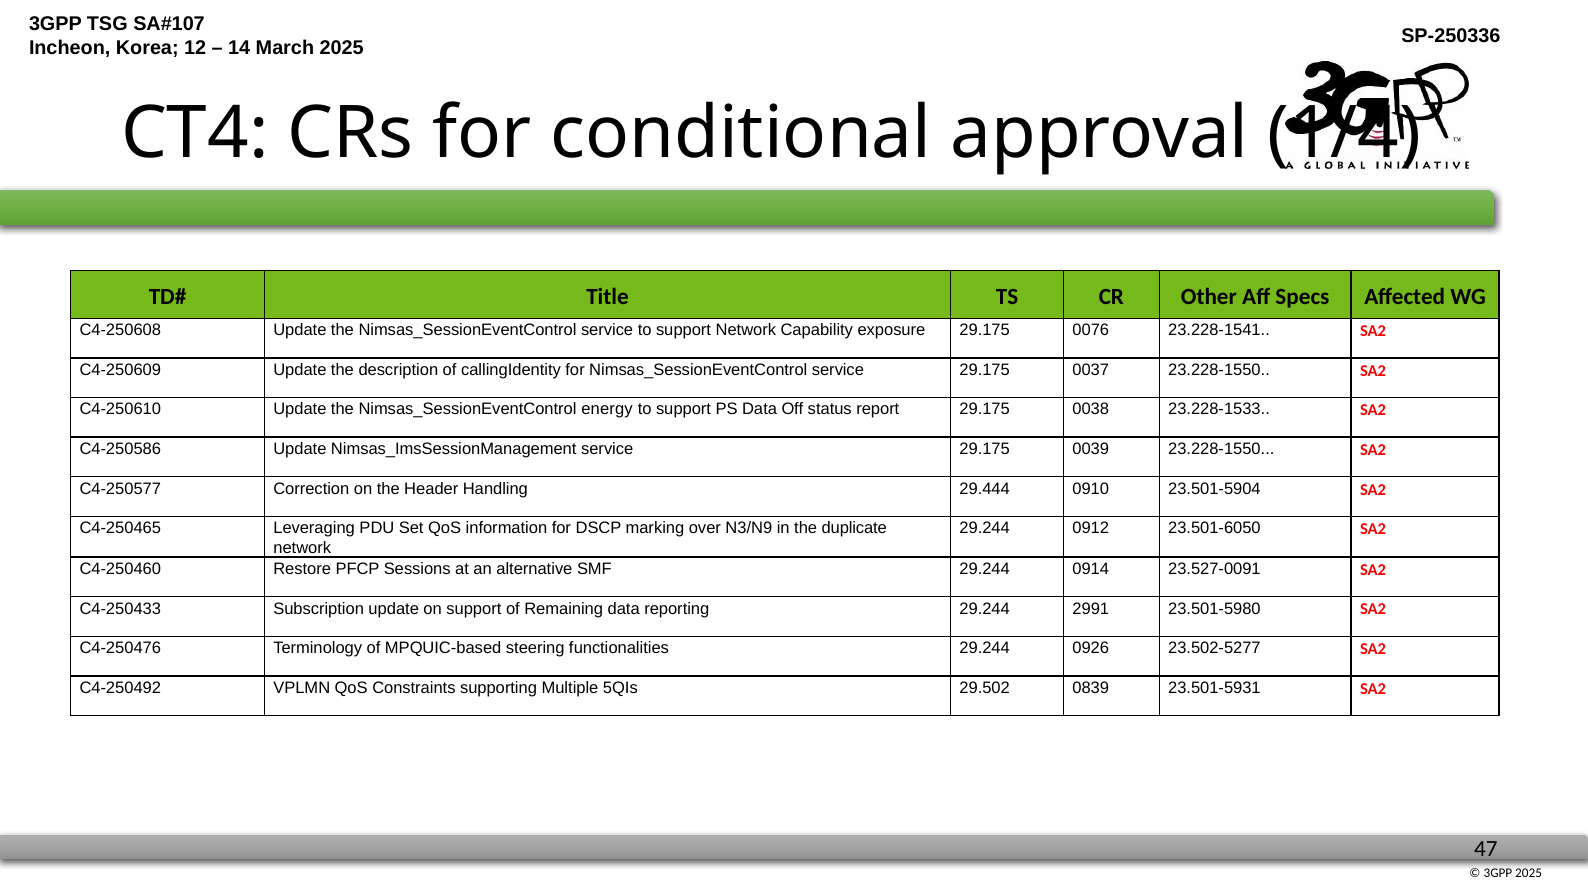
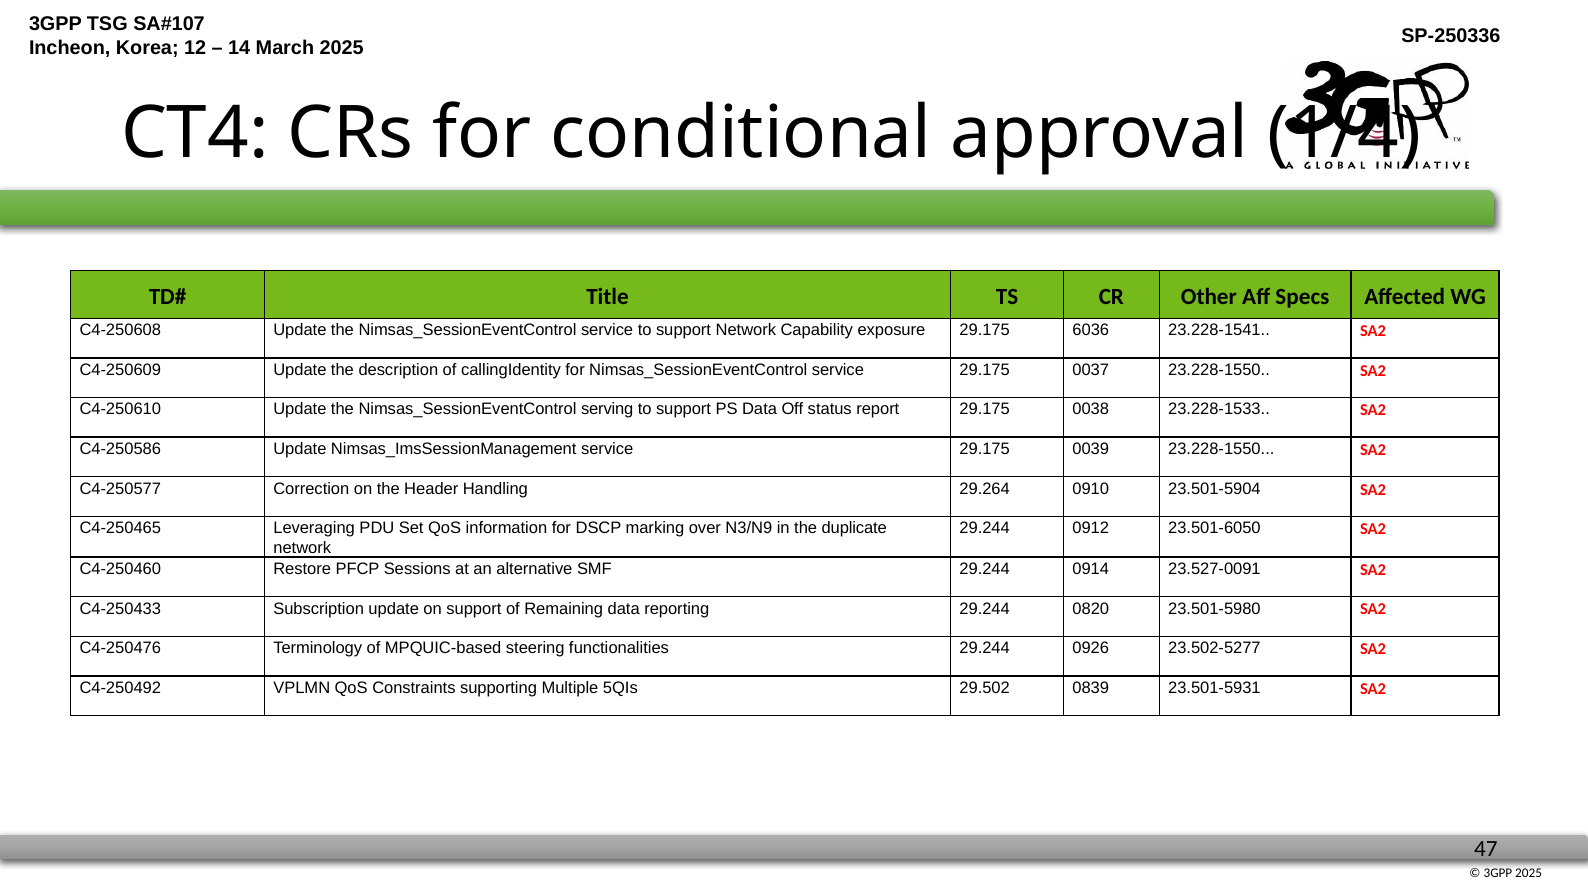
0076: 0076 -> 6036
energy: energy -> serving
29.444: 29.444 -> 29.264
2991: 2991 -> 0820
